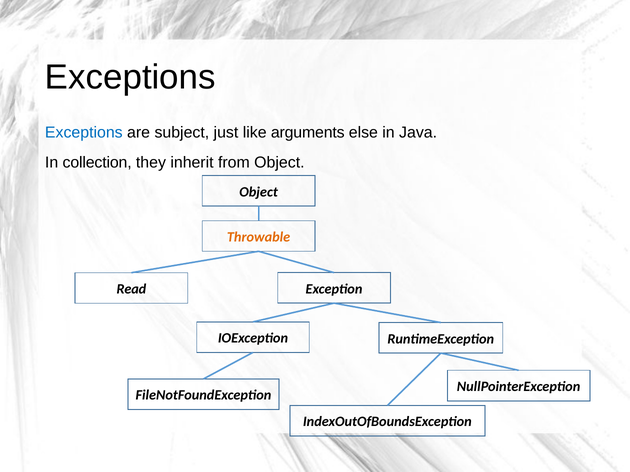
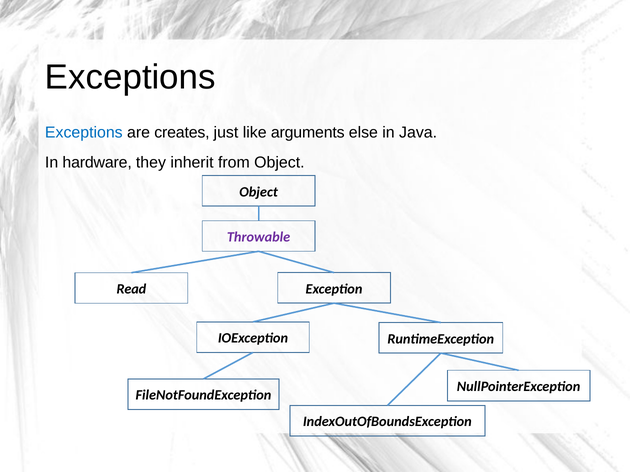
subject: subject -> creates
collection: collection -> hardware
Throwable colour: orange -> purple
